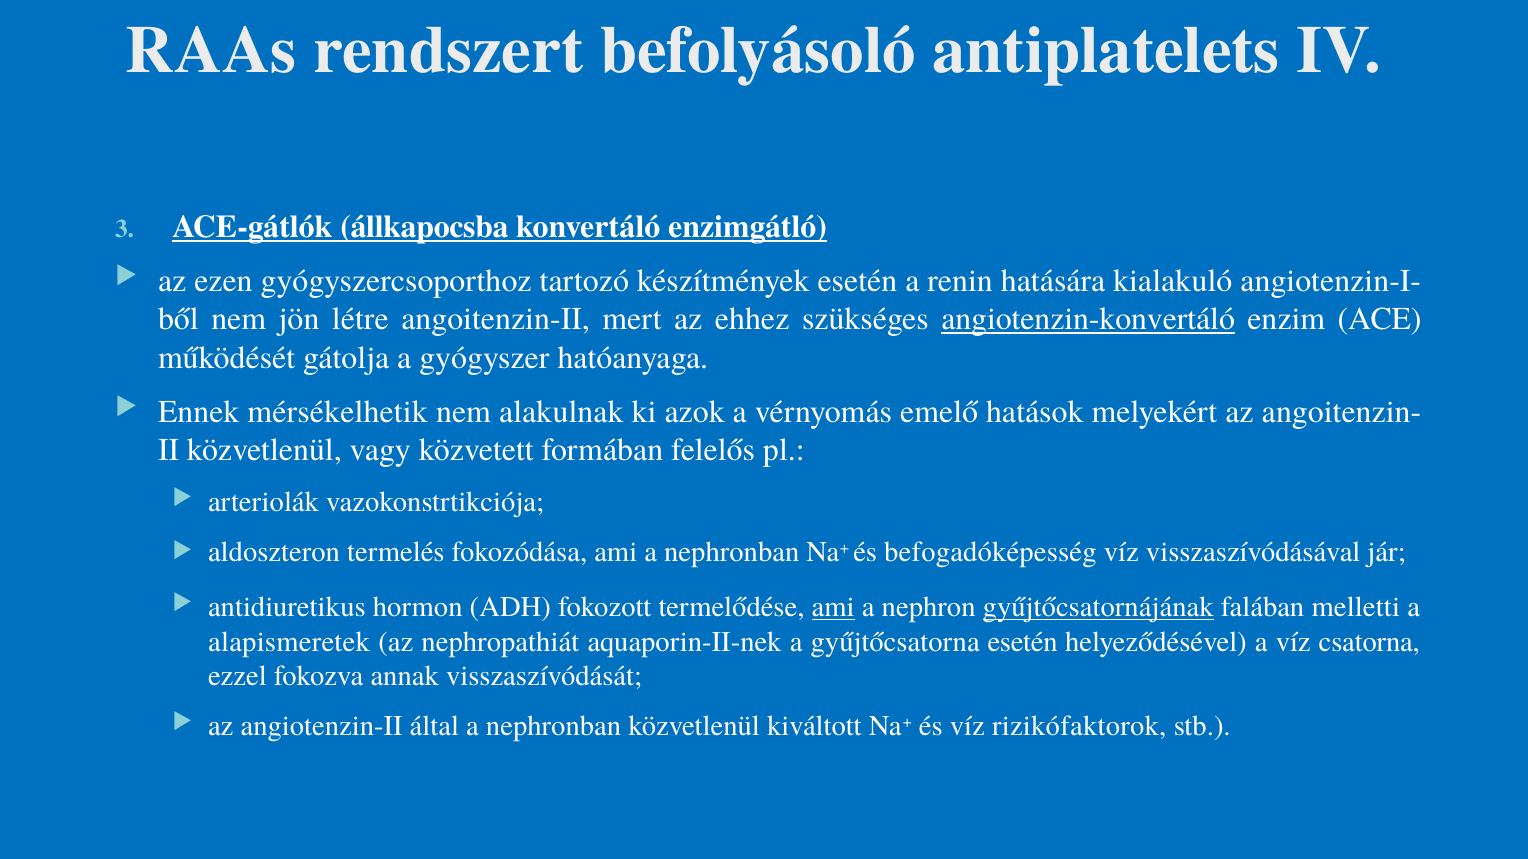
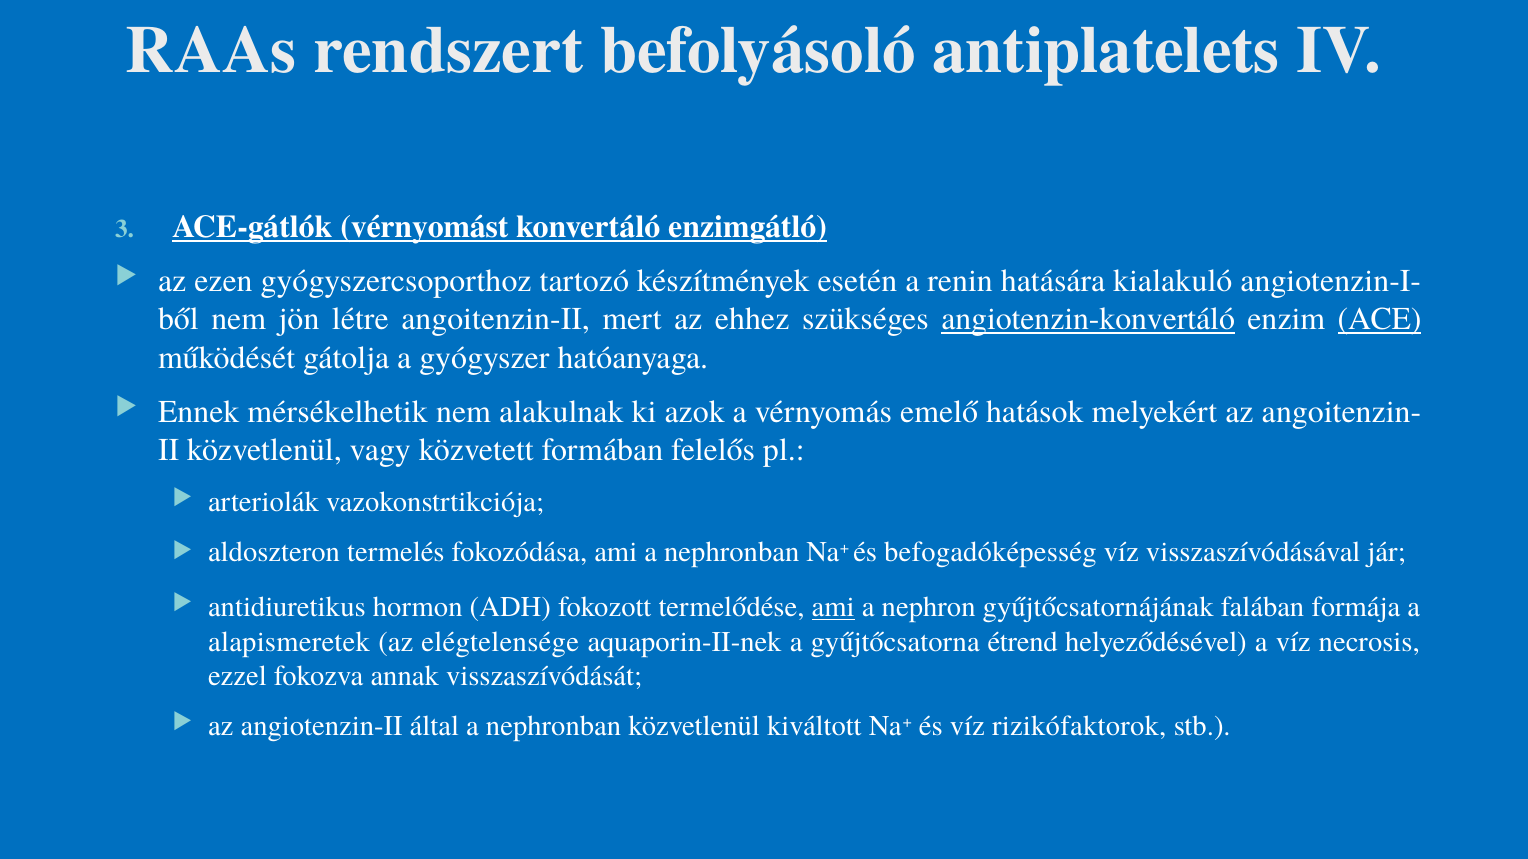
állkapocsba: állkapocsba -> vérnyomást
ACE underline: none -> present
gyűjtőcsatornájának underline: present -> none
melletti: melletti -> formája
nephropathiát: nephropathiát -> elégtelensége
gyűjtőcsatorna esetén: esetén -> étrend
csatorna: csatorna -> necrosis
